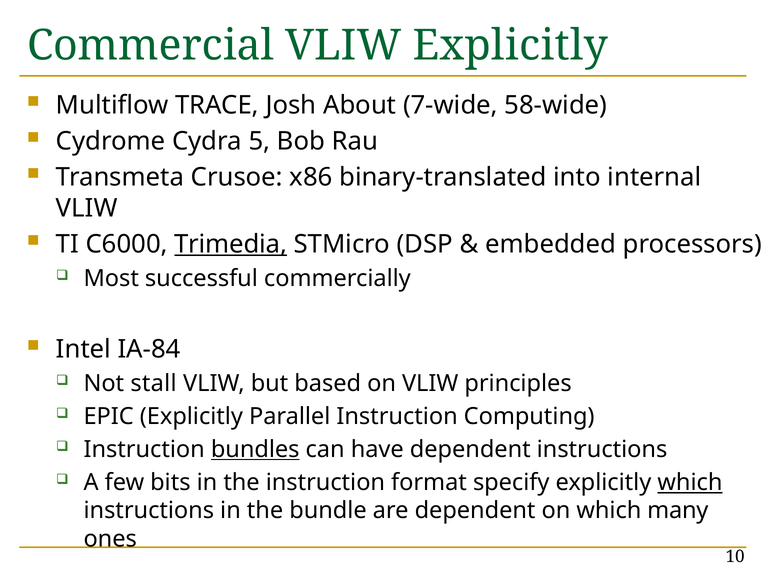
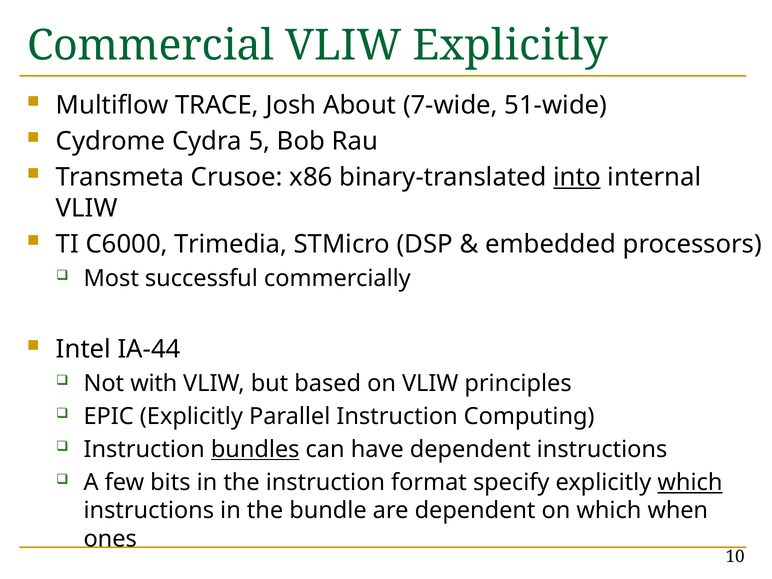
58-wide: 58-wide -> 51-wide
into underline: none -> present
Trimedia underline: present -> none
IA-84: IA-84 -> IA-44
stall: stall -> with
many: many -> when
